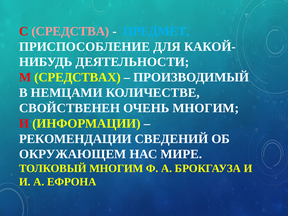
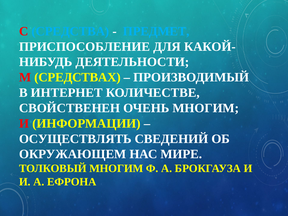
СРЕДСТВА colour: pink -> light blue
НЕМЦАМИ: НЕМЦАМИ -> ИНТЕРНЕТ
РЕКОМЕНДАЦИИ: РЕКОМЕНДАЦИИ -> ОСУЩЕСТВЛЯТЬ
